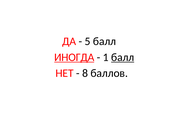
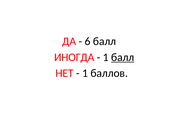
5: 5 -> 6
ИНОГДА underline: present -> none
8 at (85, 73): 8 -> 1
